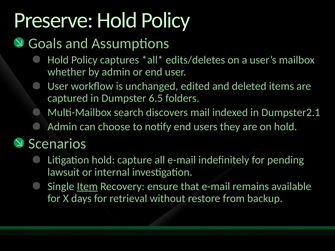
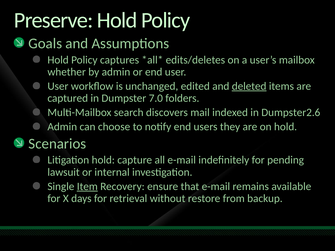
deleted underline: none -> present
6.5: 6.5 -> 7.0
Dumpster2.1: Dumpster2.1 -> Dumpster2.6
